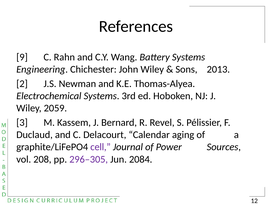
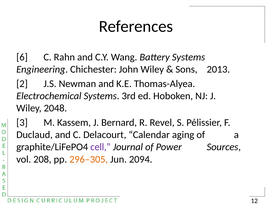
9: 9 -> 6
2059: 2059 -> 2048
296–305 colour: purple -> orange
2084: 2084 -> 2094
